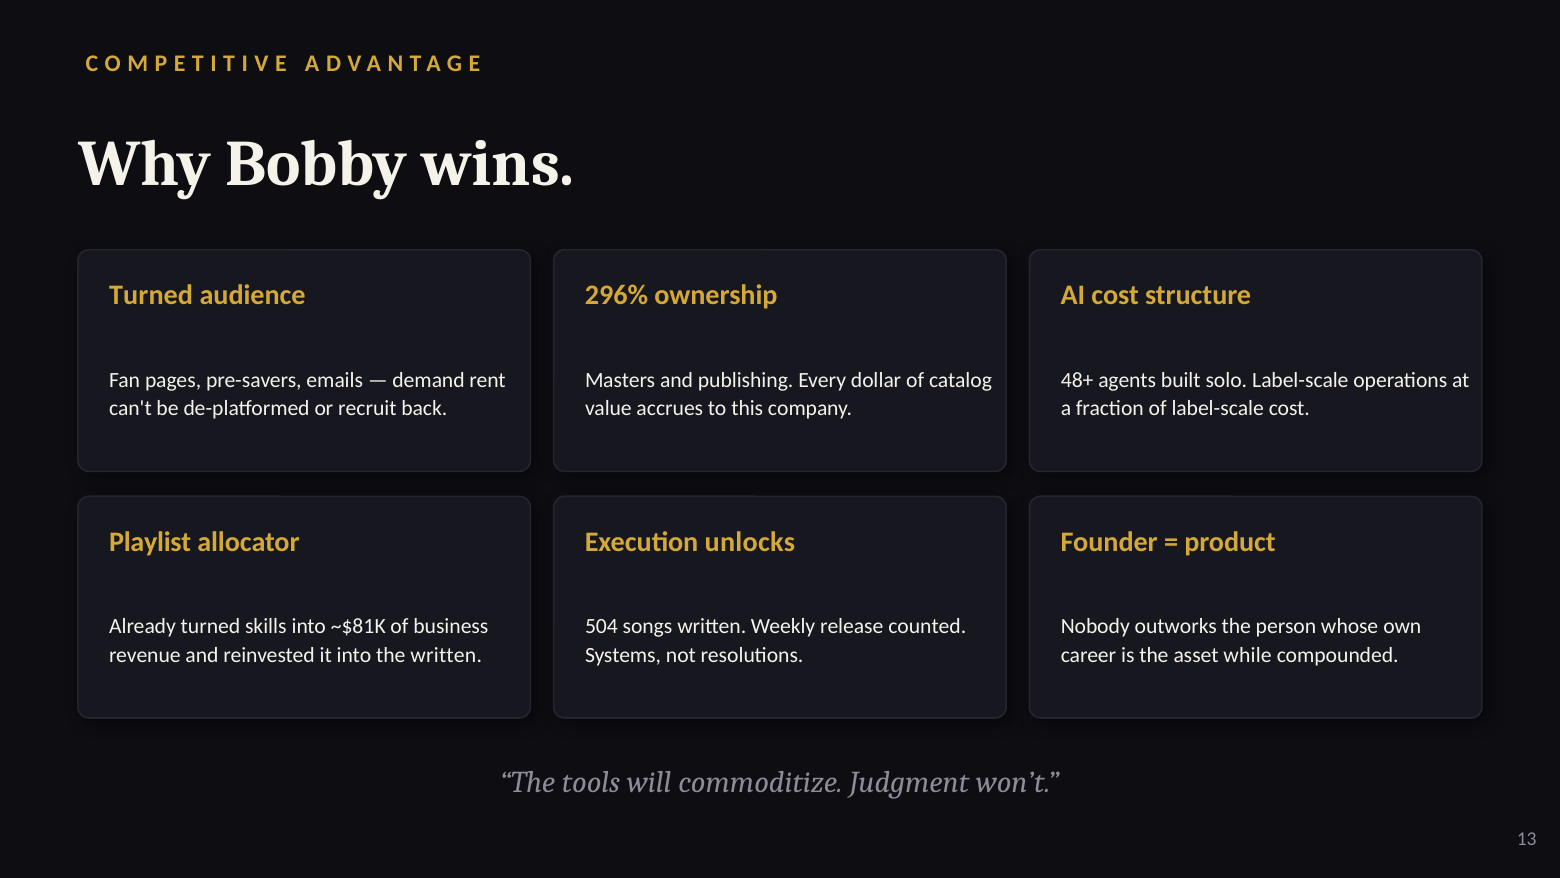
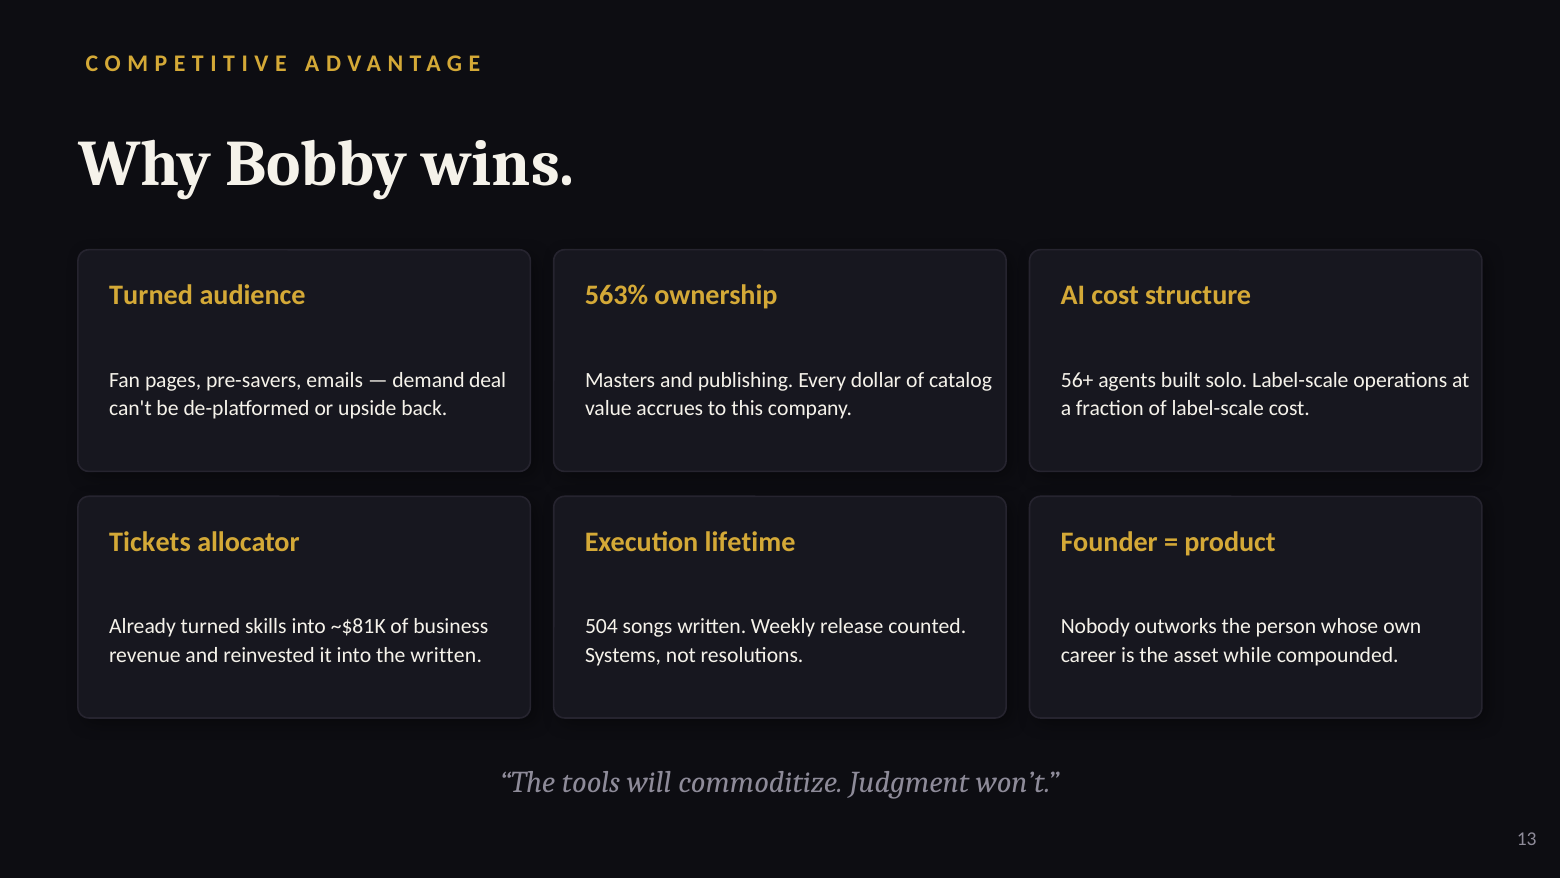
296%: 296% -> 563%
rent: rent -> deal
48+: 48+ -> 56+
recruit: recruit -> upside
Playlist: Playlist -> Tickets
unlocks: unlocks -> lifetime
